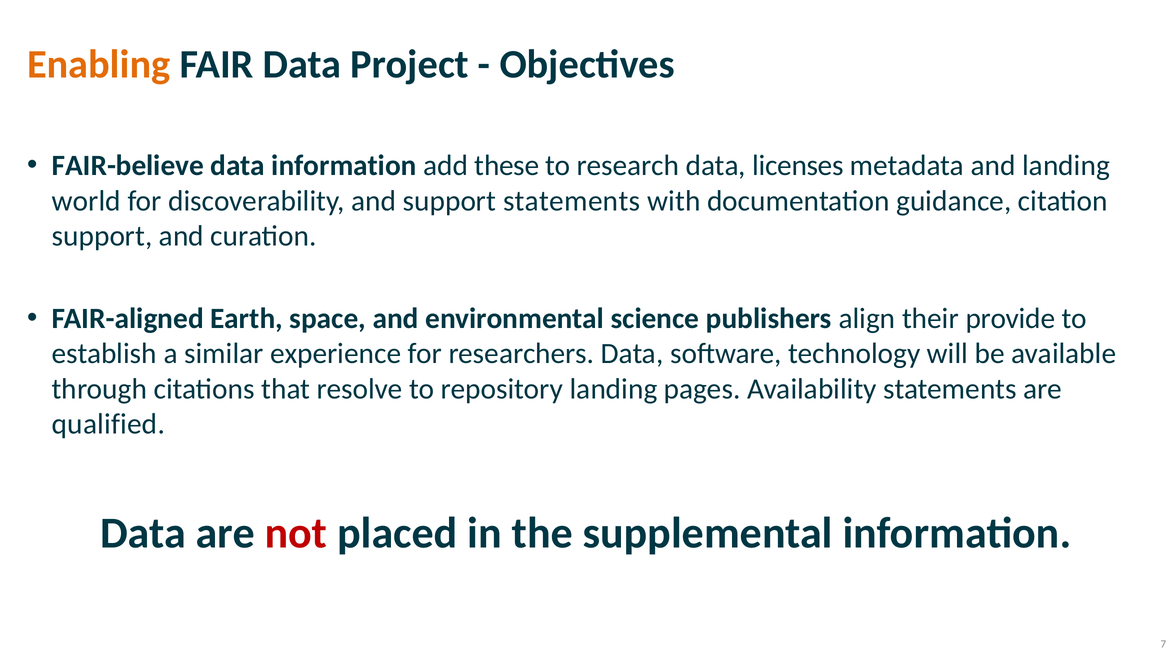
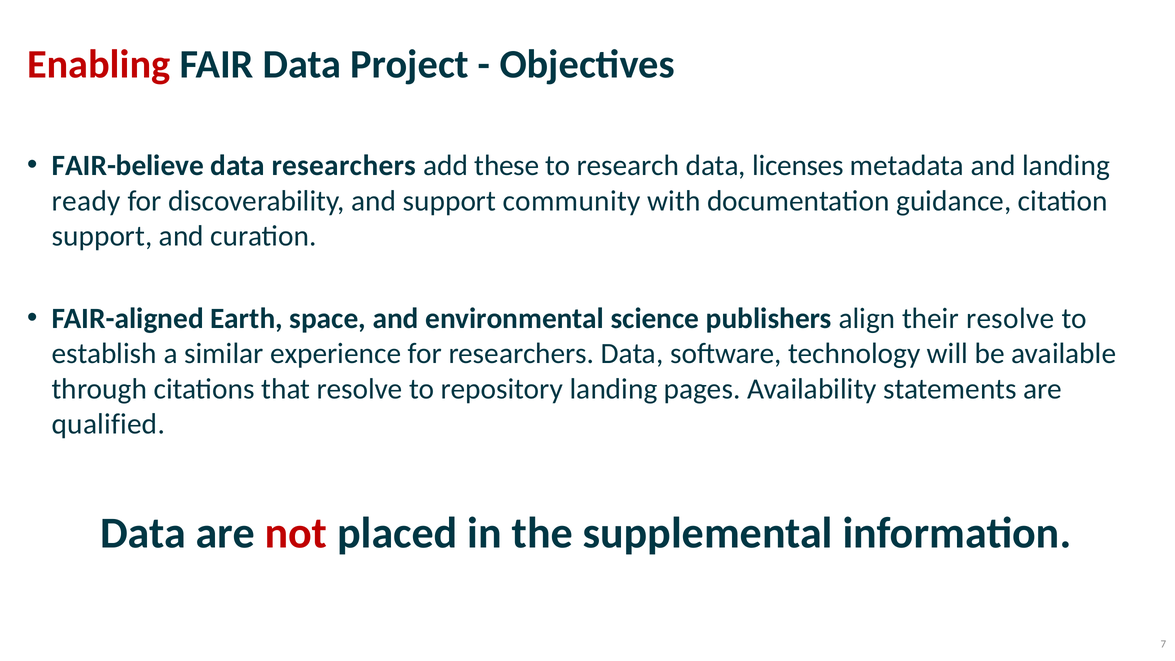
Enabling colour: orange -> red
data information: information -> researchers
world: world -> ready
support statements: statements -> community
their provide: provide -> resolve
